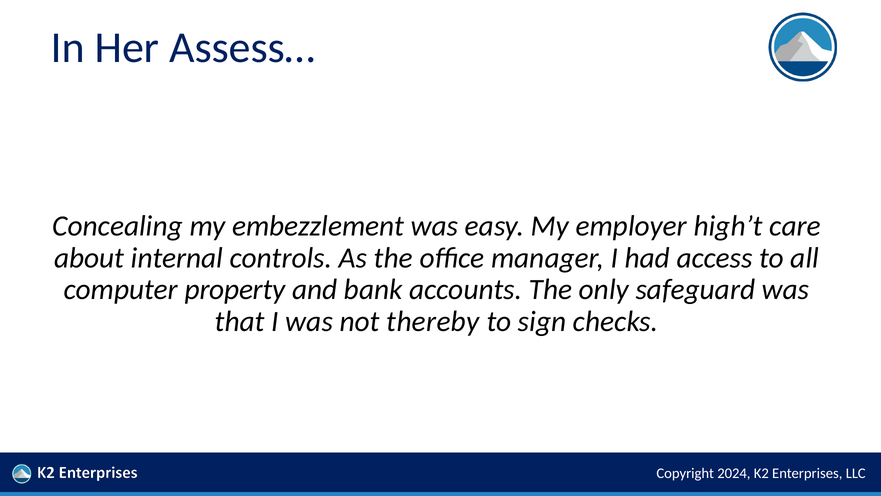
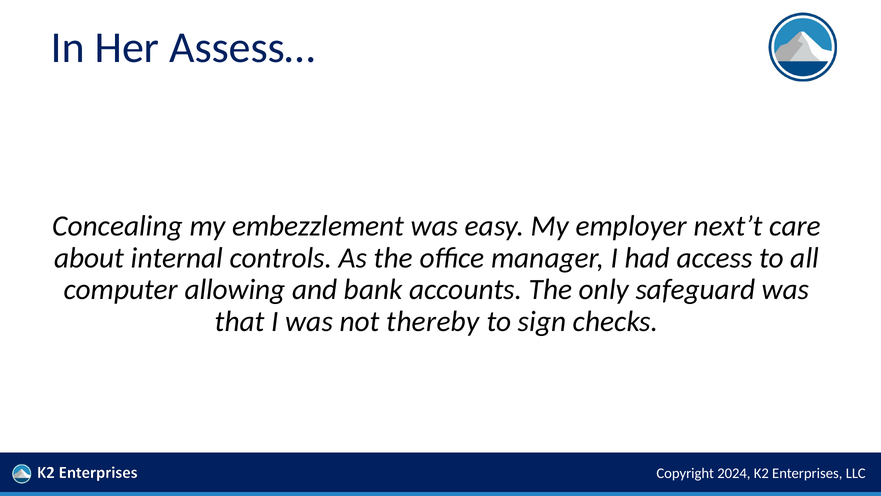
high’t: high’t -> next’t
property: property -> allowing
